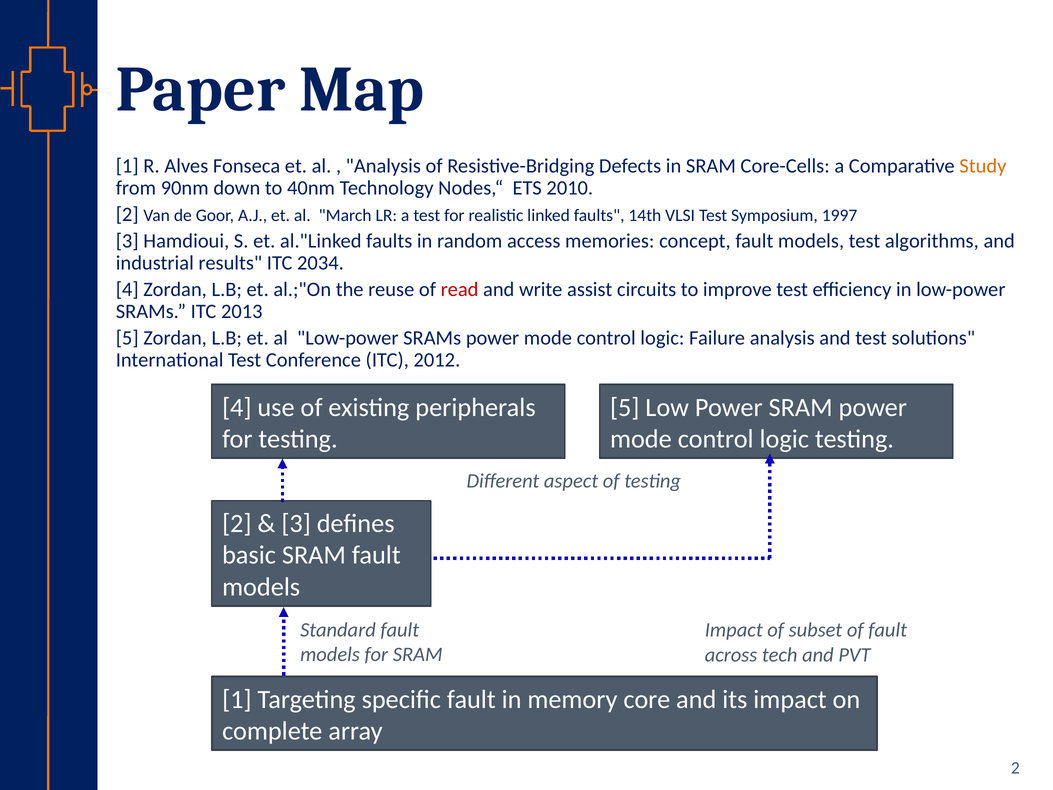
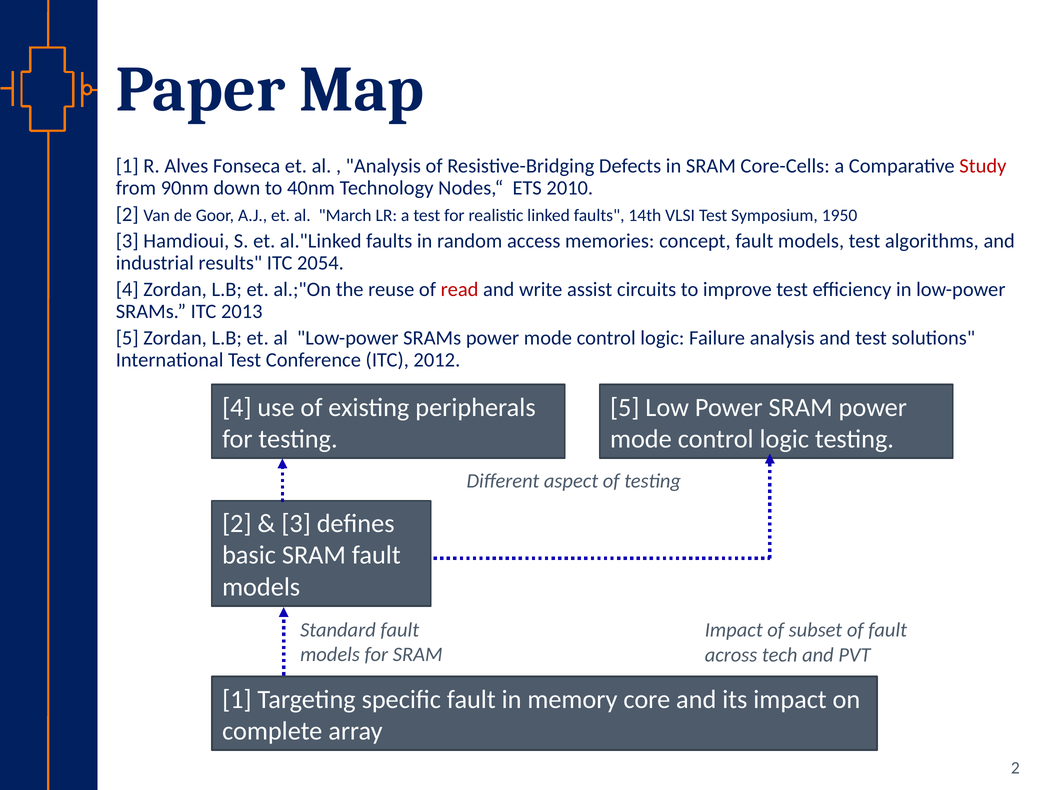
Study colour: orange -> red
1997: 1997 -> 1950
2034: 2034 -> 2054
